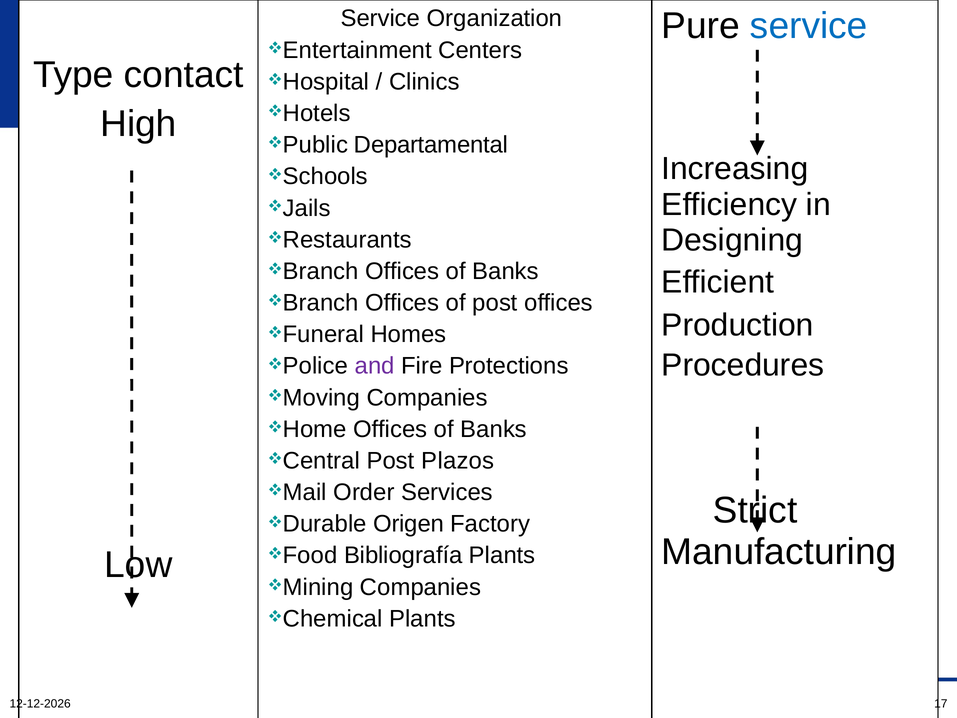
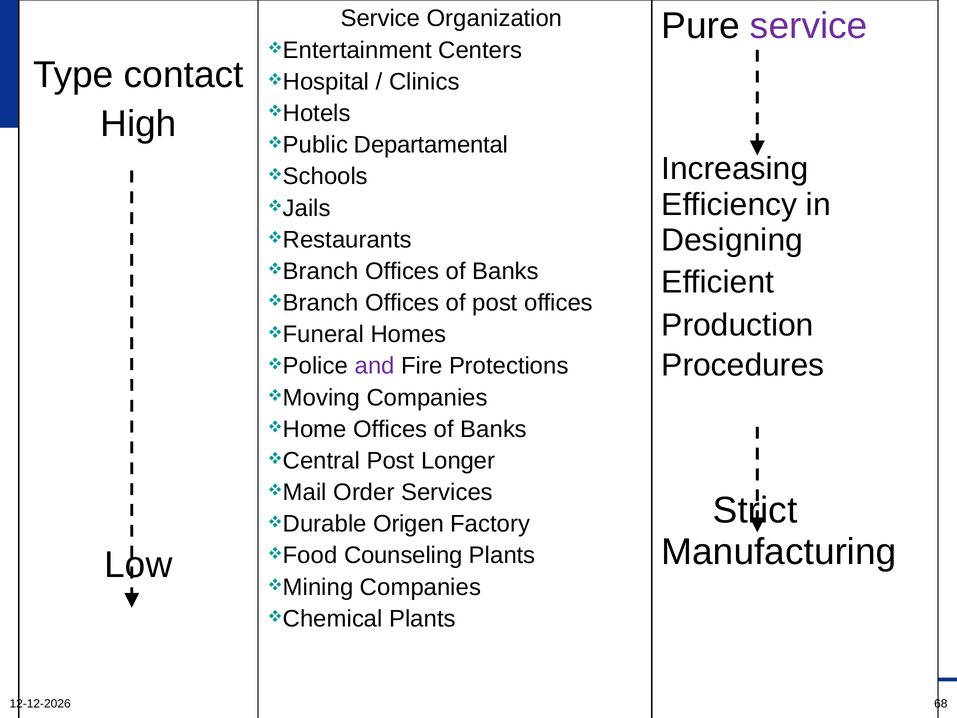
service at (809, 26) colour: blue -> purple
Plazos: Plazos -> Longer
Bibliografía: Bibliografía -> Counseling
17: 17 -> 68
